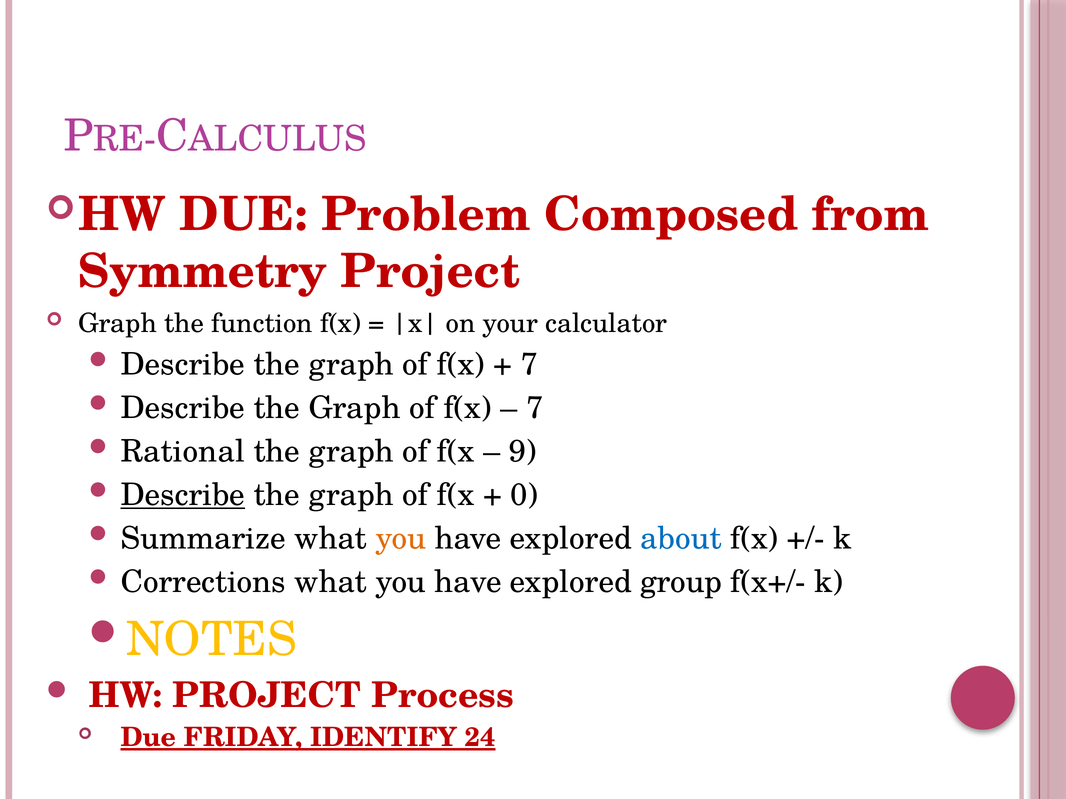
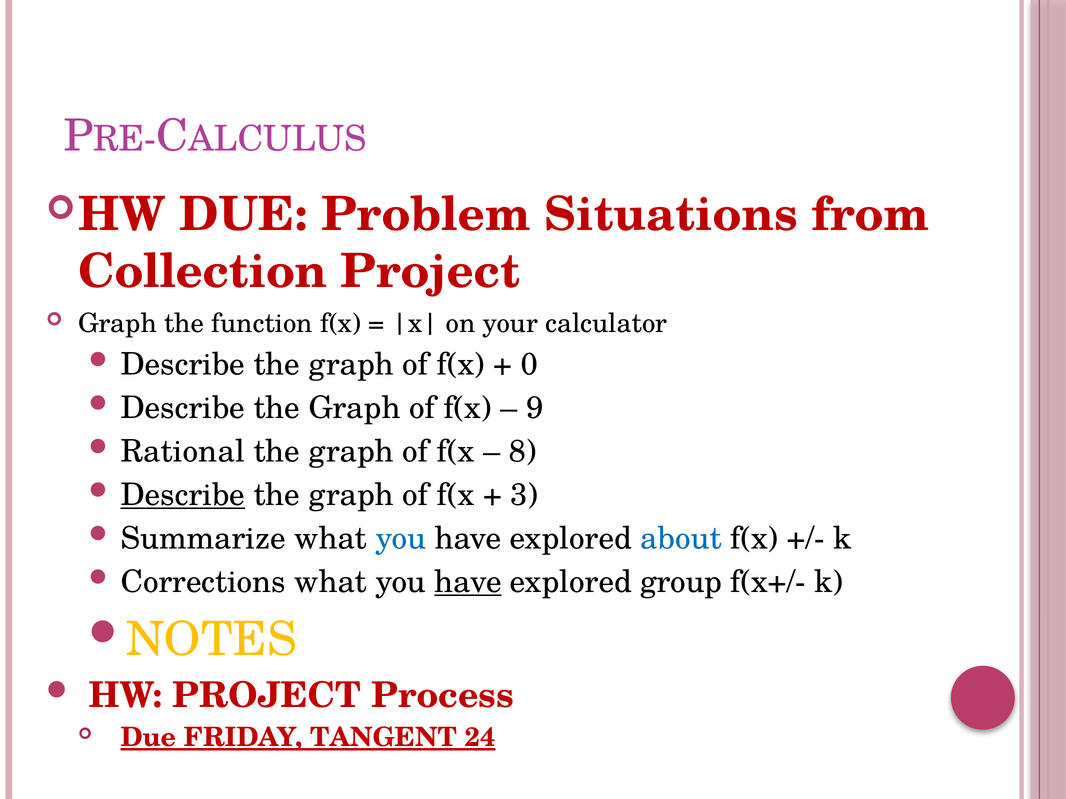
Composed: Composed -> Situations
Symmetry: Symmetry -> Collection
7 at (530, 365): 7 -> 0
7 at (535, 408): 7 -> 9
9: 9 -> 8
0: 0 -> 3
you at (401, 539) colour: orange -> blue
have at (468, 582) underline: none -> present
IDENTIFY: IDENTIFY -> TANGENT
